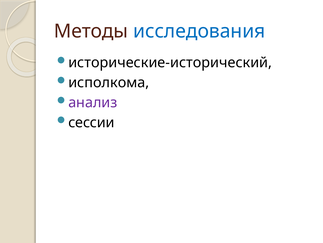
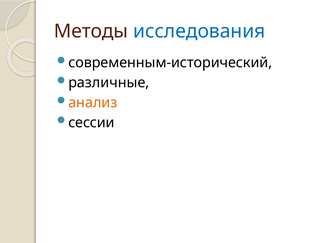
исторические-исторический: исторические-исторический -> современным-исторический
исполкома: исполкома -> различные
анализ colour: purple -> orange
